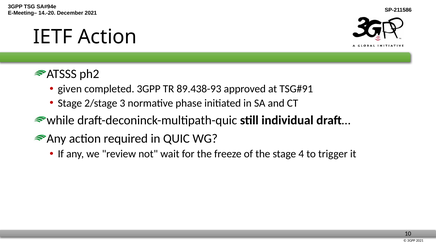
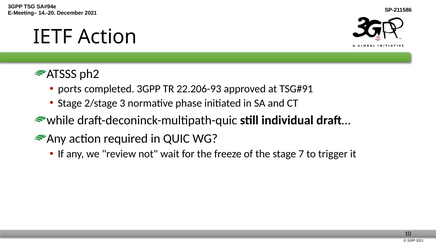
given: given -> ports
89.438-93: 89.438-93 -> 22.206-93
4: 4 -> 7
